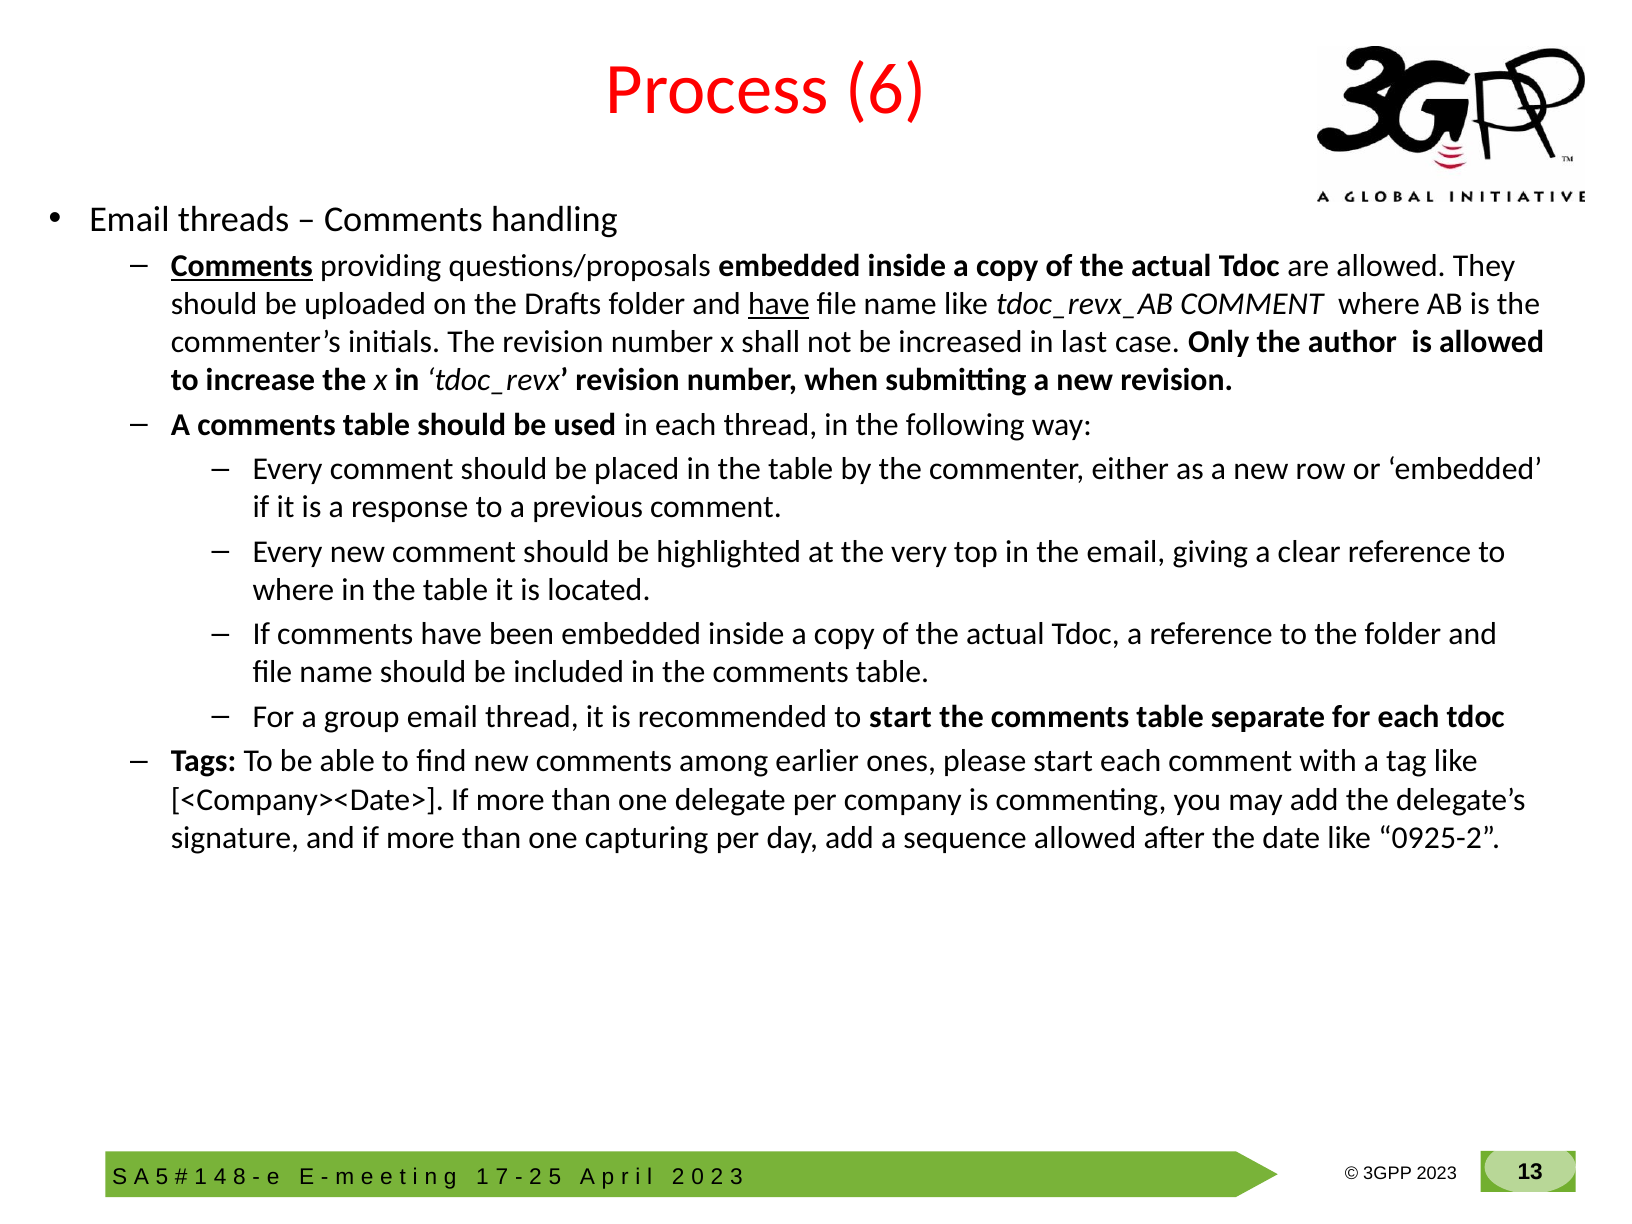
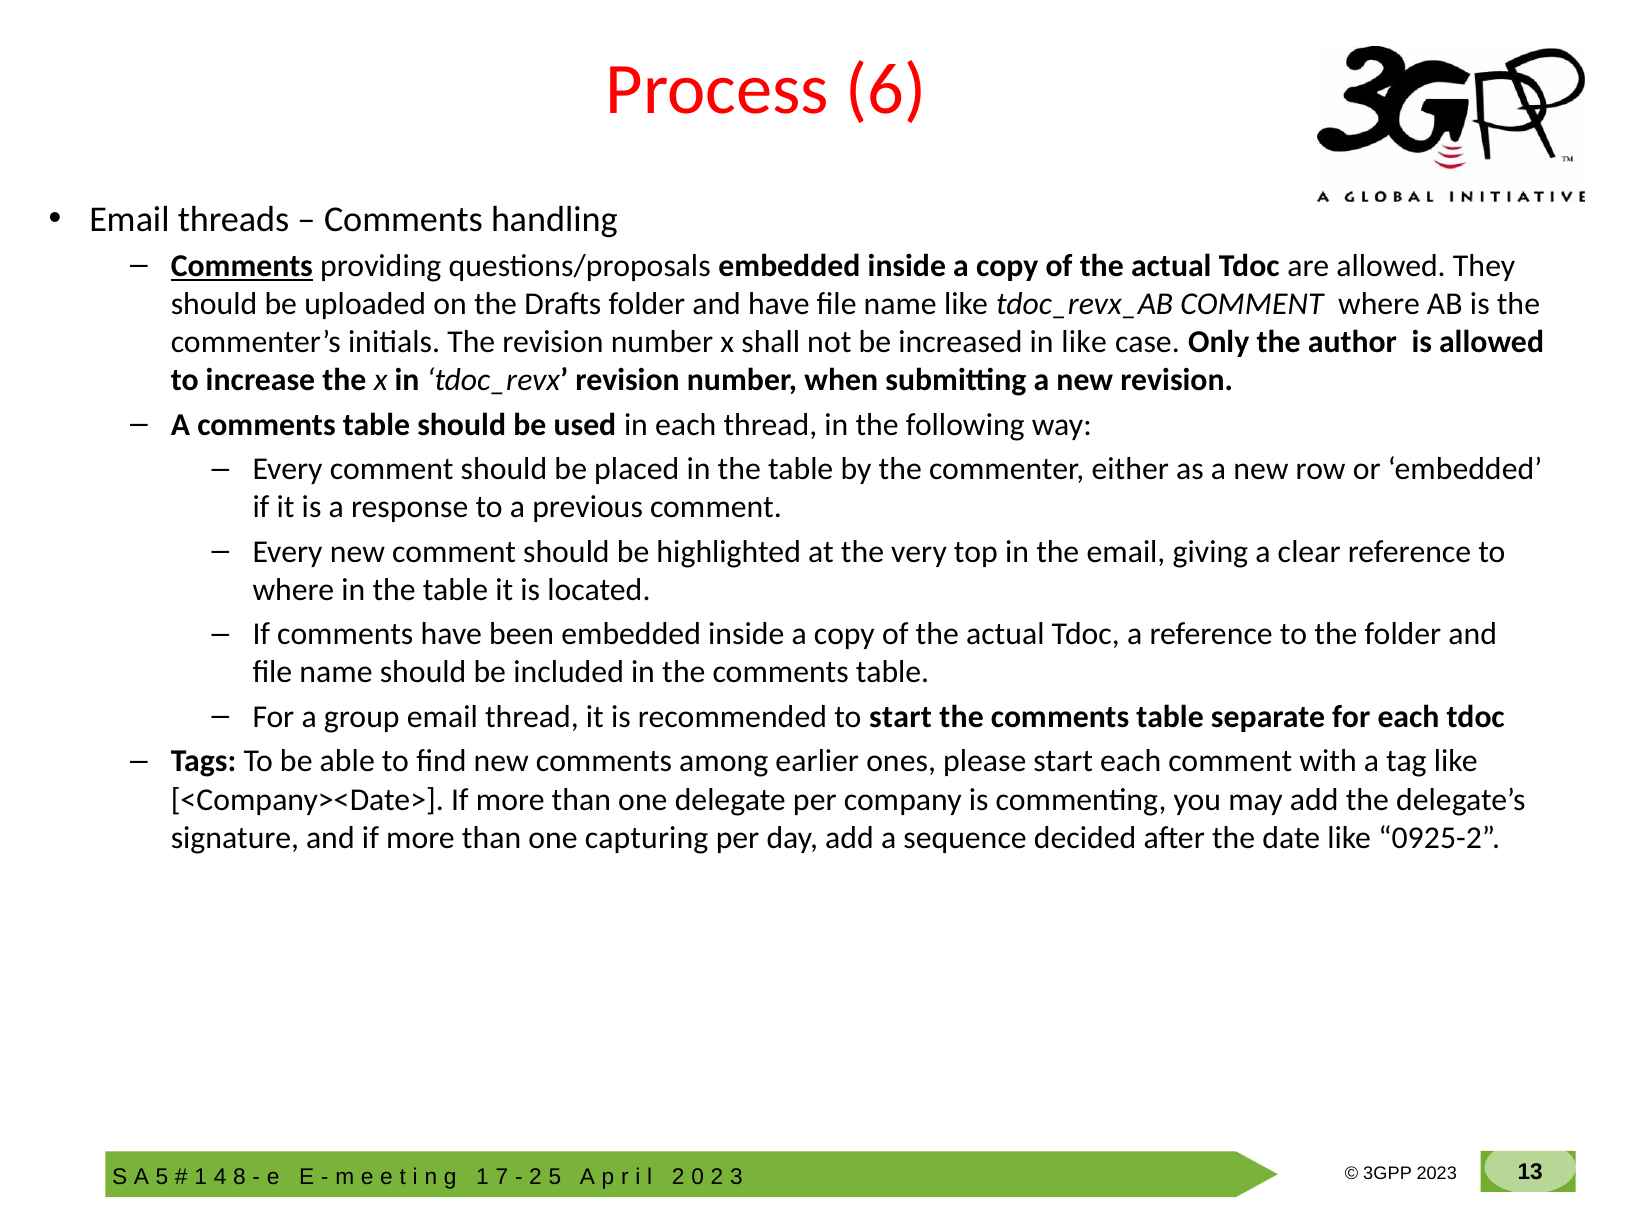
have at (779, 304) underline: present -> none
in last: last -> like
sequence allowed: allowed -> decided
